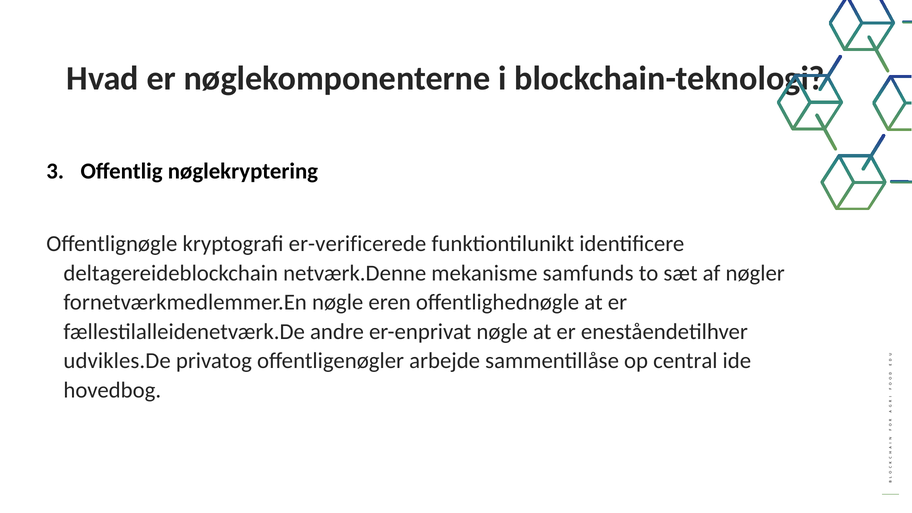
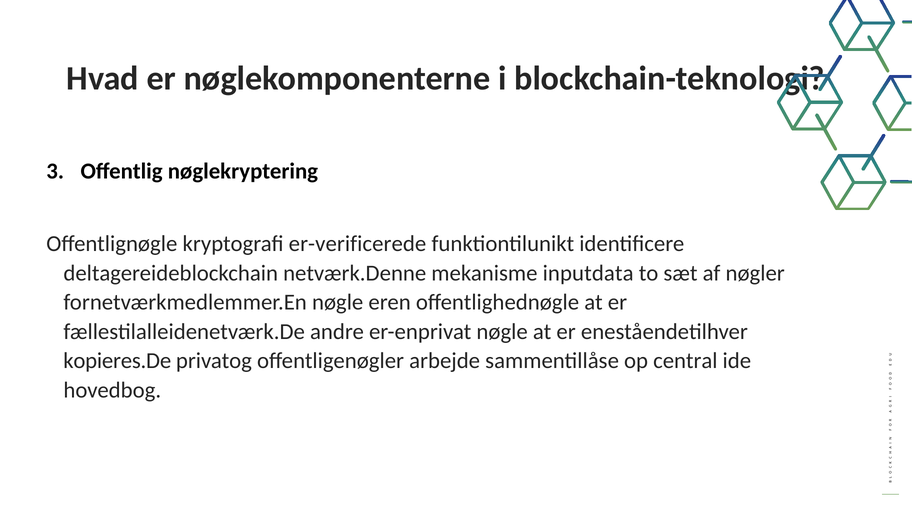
samfunds: samfunds -> inputdata
udvikles.De: udvikles.De -> kopieres.De
